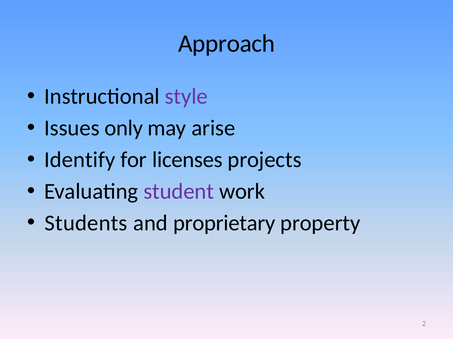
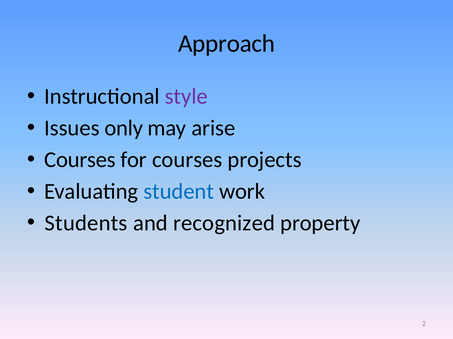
Identify at (80, 160): Identify -> Courses
for licenses: licenses -> courses
student colour: purple -> blue
proprietary: proprietary -> recognized
